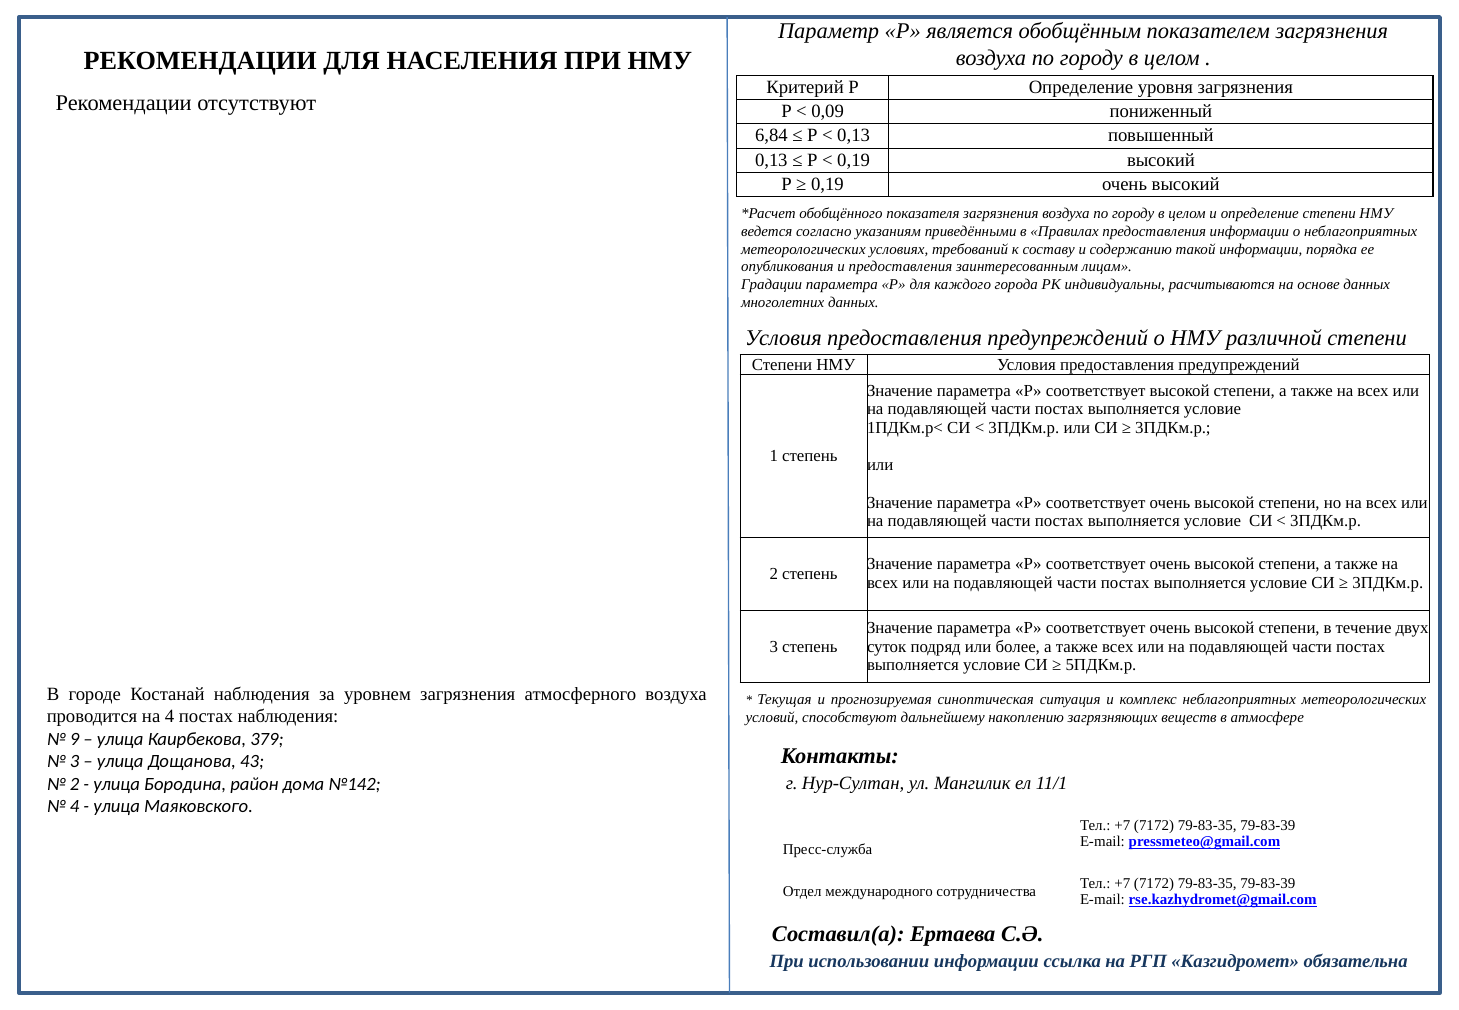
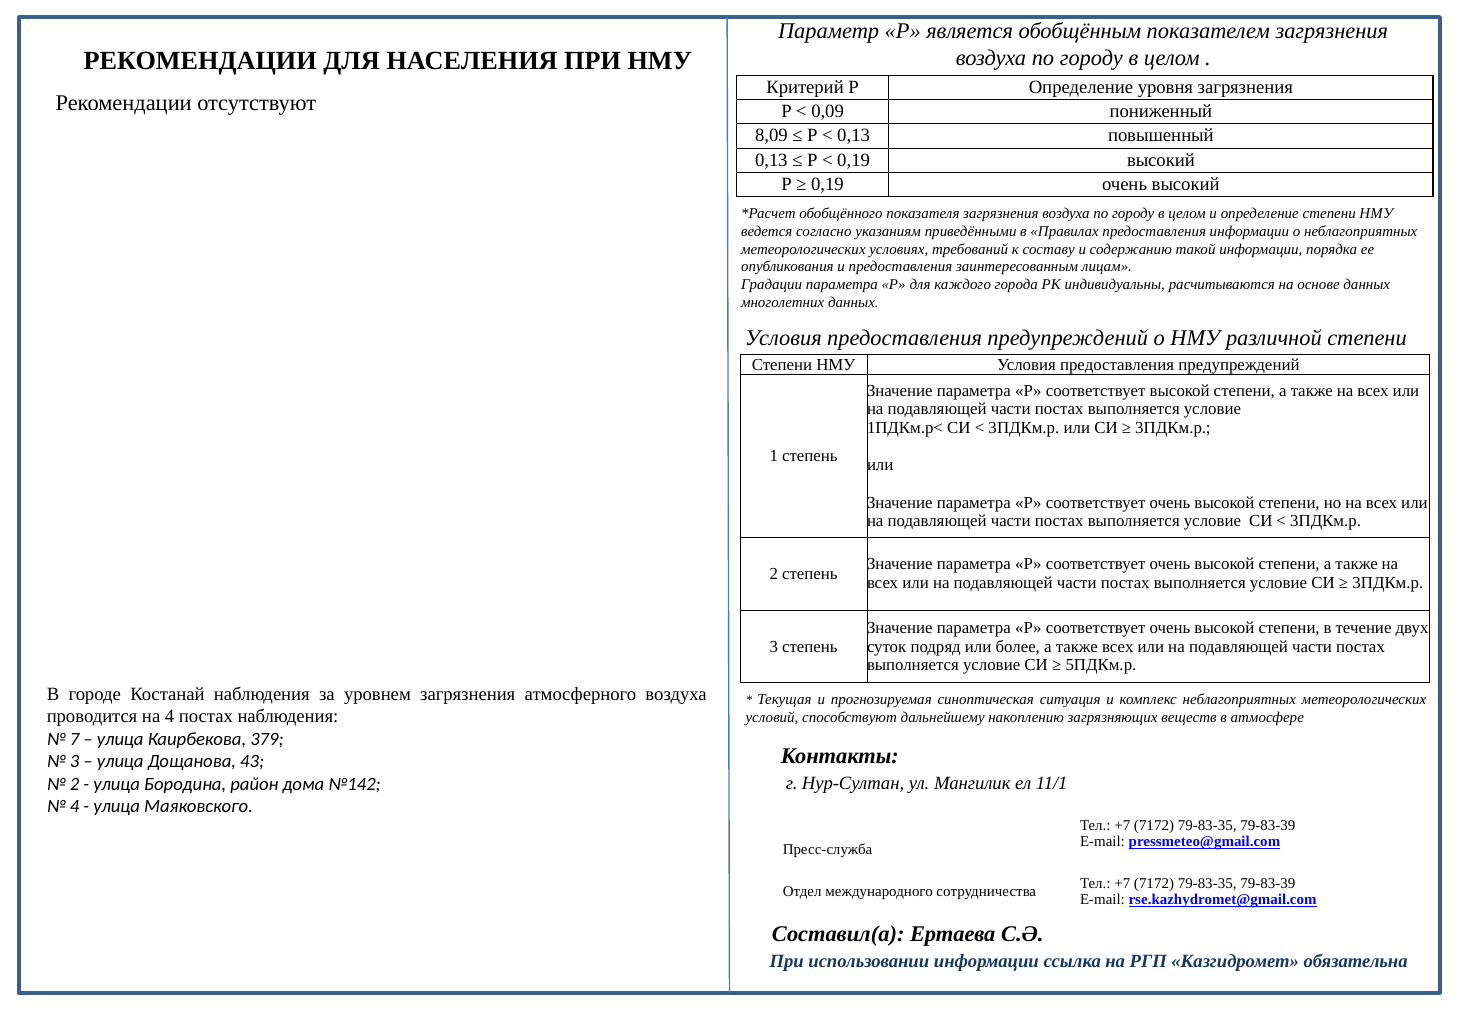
6,84: 6,84 -> 8,09
9: 9 -> 7
